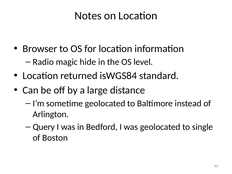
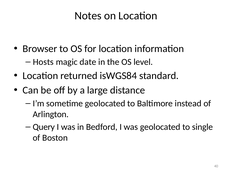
Radio: Radio -> Hosts
hide: hide -> date
